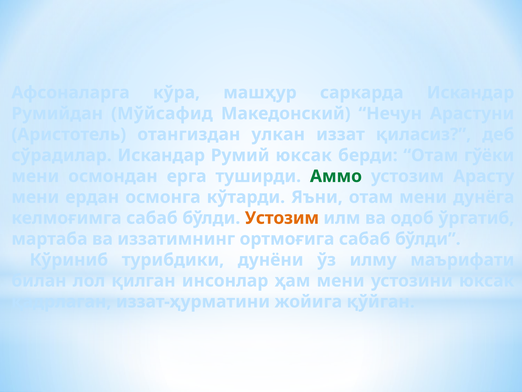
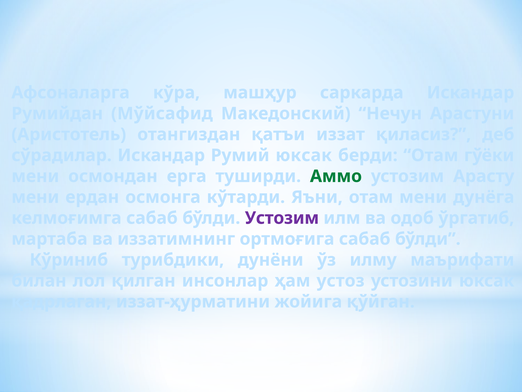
улкан: улкан -> қатъи
Устозим at (282, 218) colour: orange -> purple
ҳам мени: мени -> устоз
